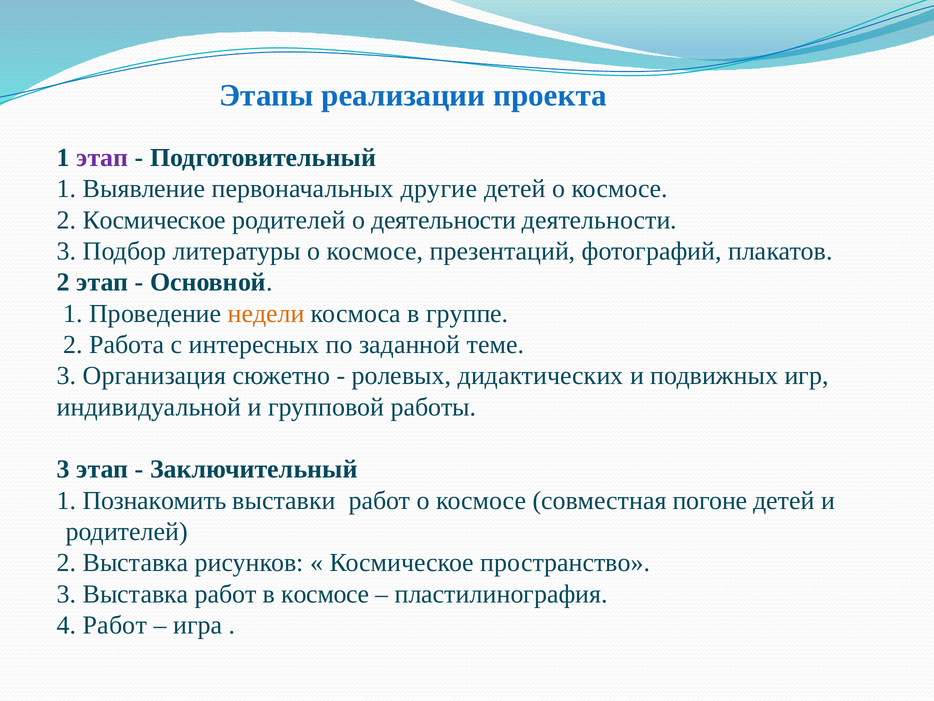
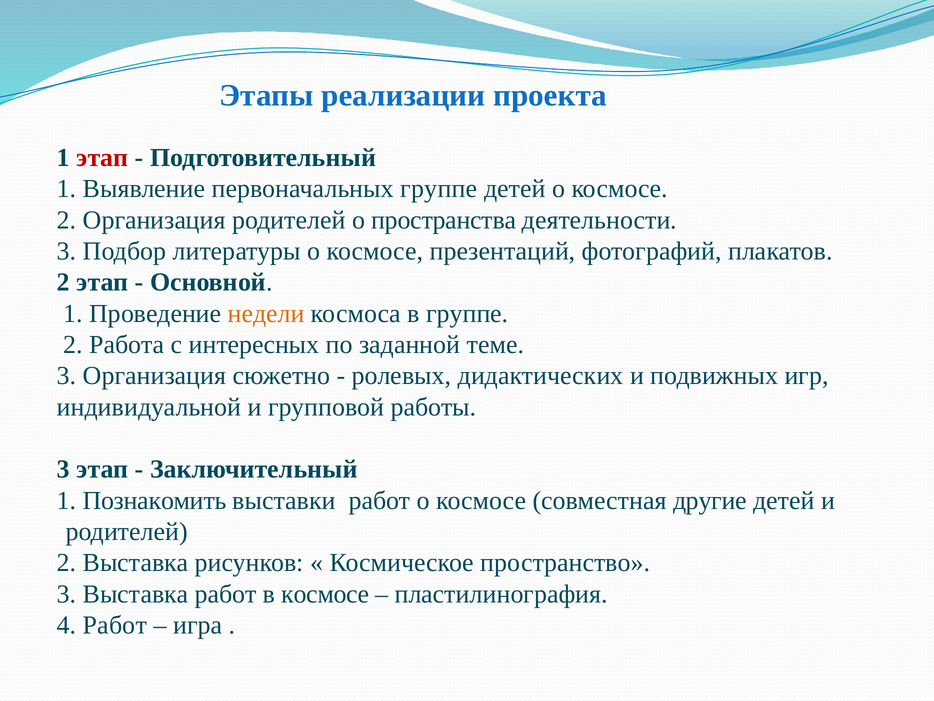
этап at (102, 157) colour: purple -> red
первоначальных другие: другие -> группе
2 Космическое: Космическое -> Организация
о деятельности: деятельности -> пространства
погоне: погоне -> другие
